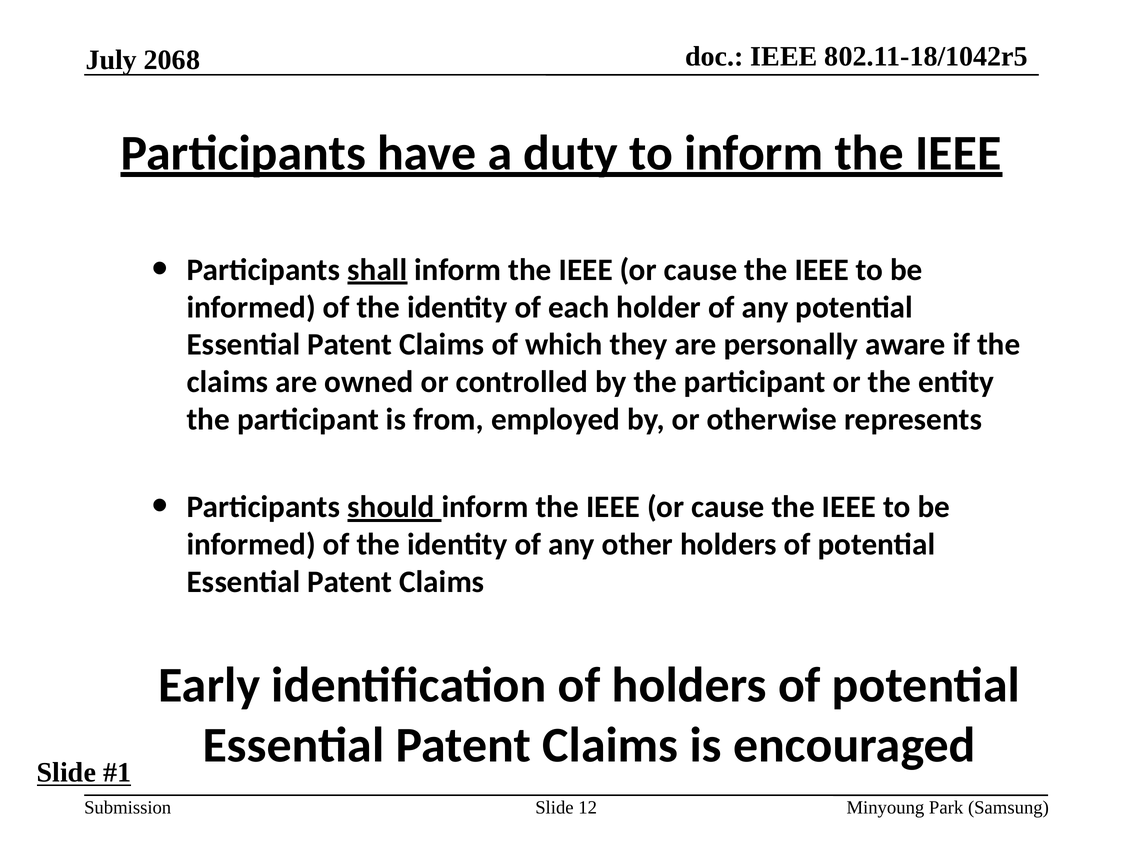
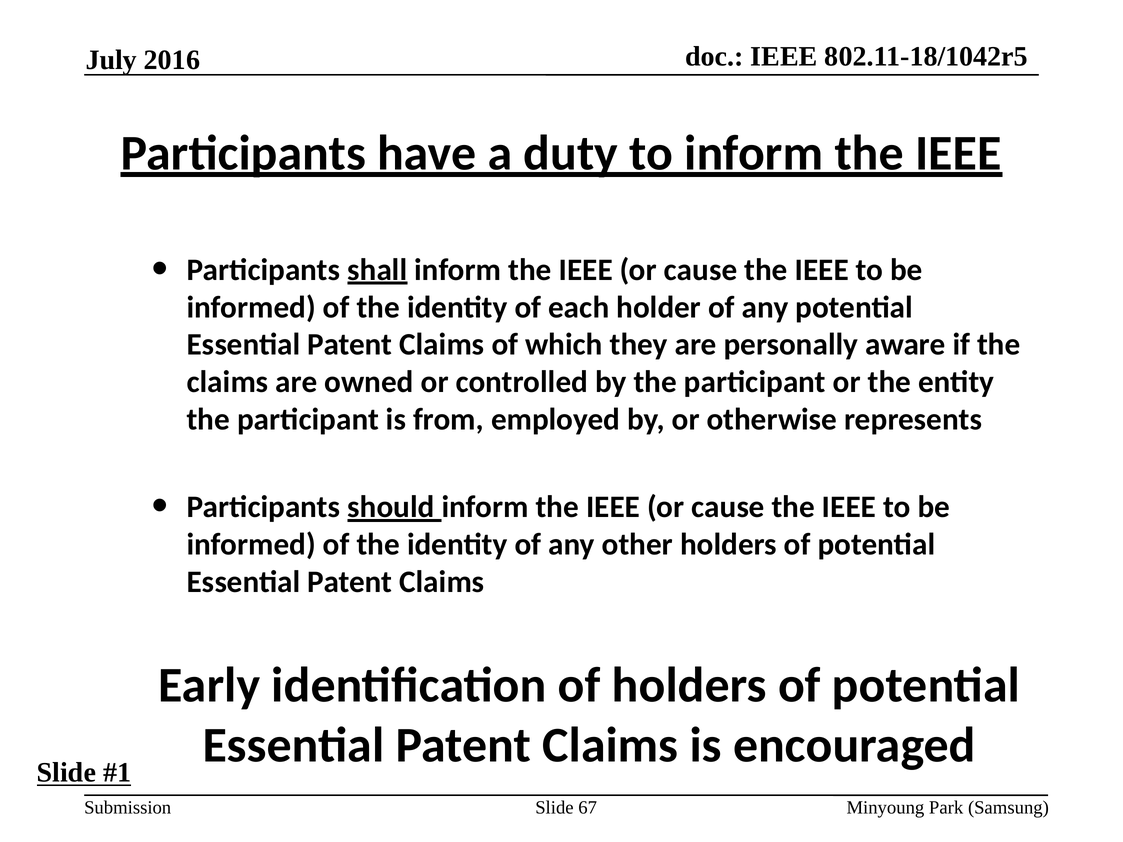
2068: 2068 -> 2016
12: 12 -> 67
